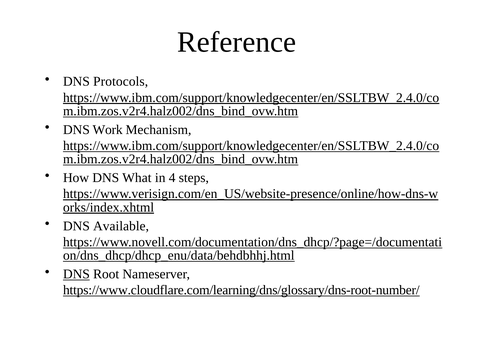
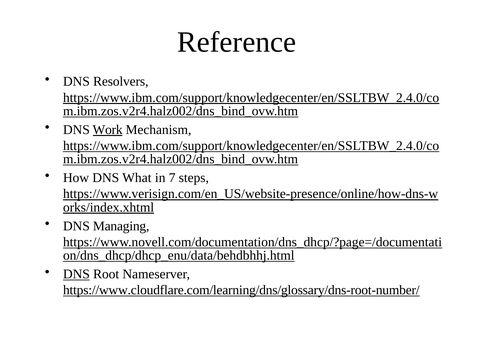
Protocols: Protocols -> Resolvers
Work underline: none -> present
4: 4 -> 7
Available: Available -> Managing
